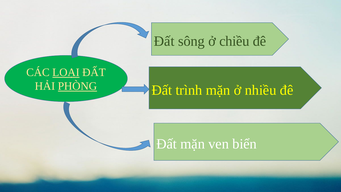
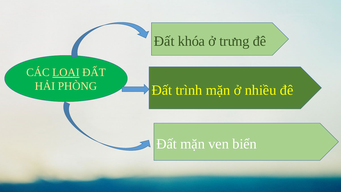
sông: sông -> khóa
chiều: chiều -> trưng
PHÒNG underline: present -> none
